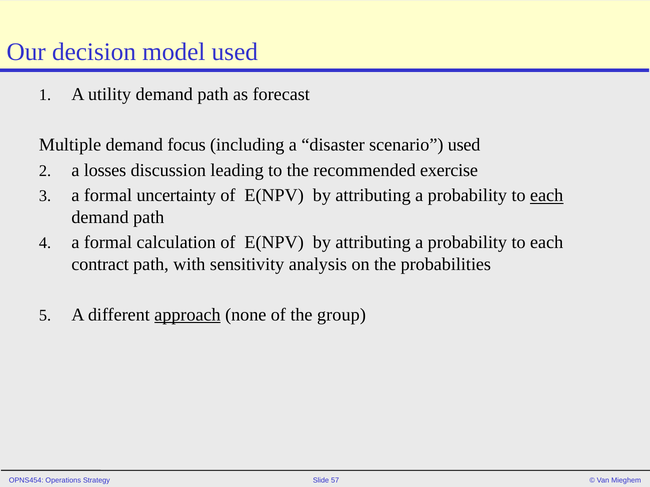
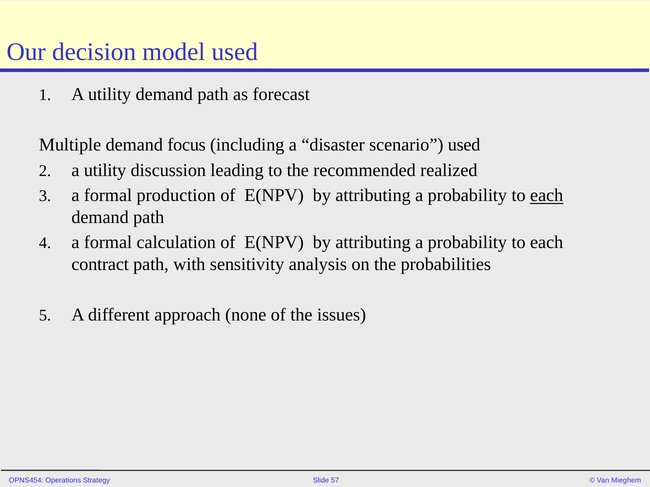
losses at (105, 170): losses -> utility
exercise: exercise -> realized
uncertainty: uncertainty -> production
approach underline: present -> none
group: group -> issues
